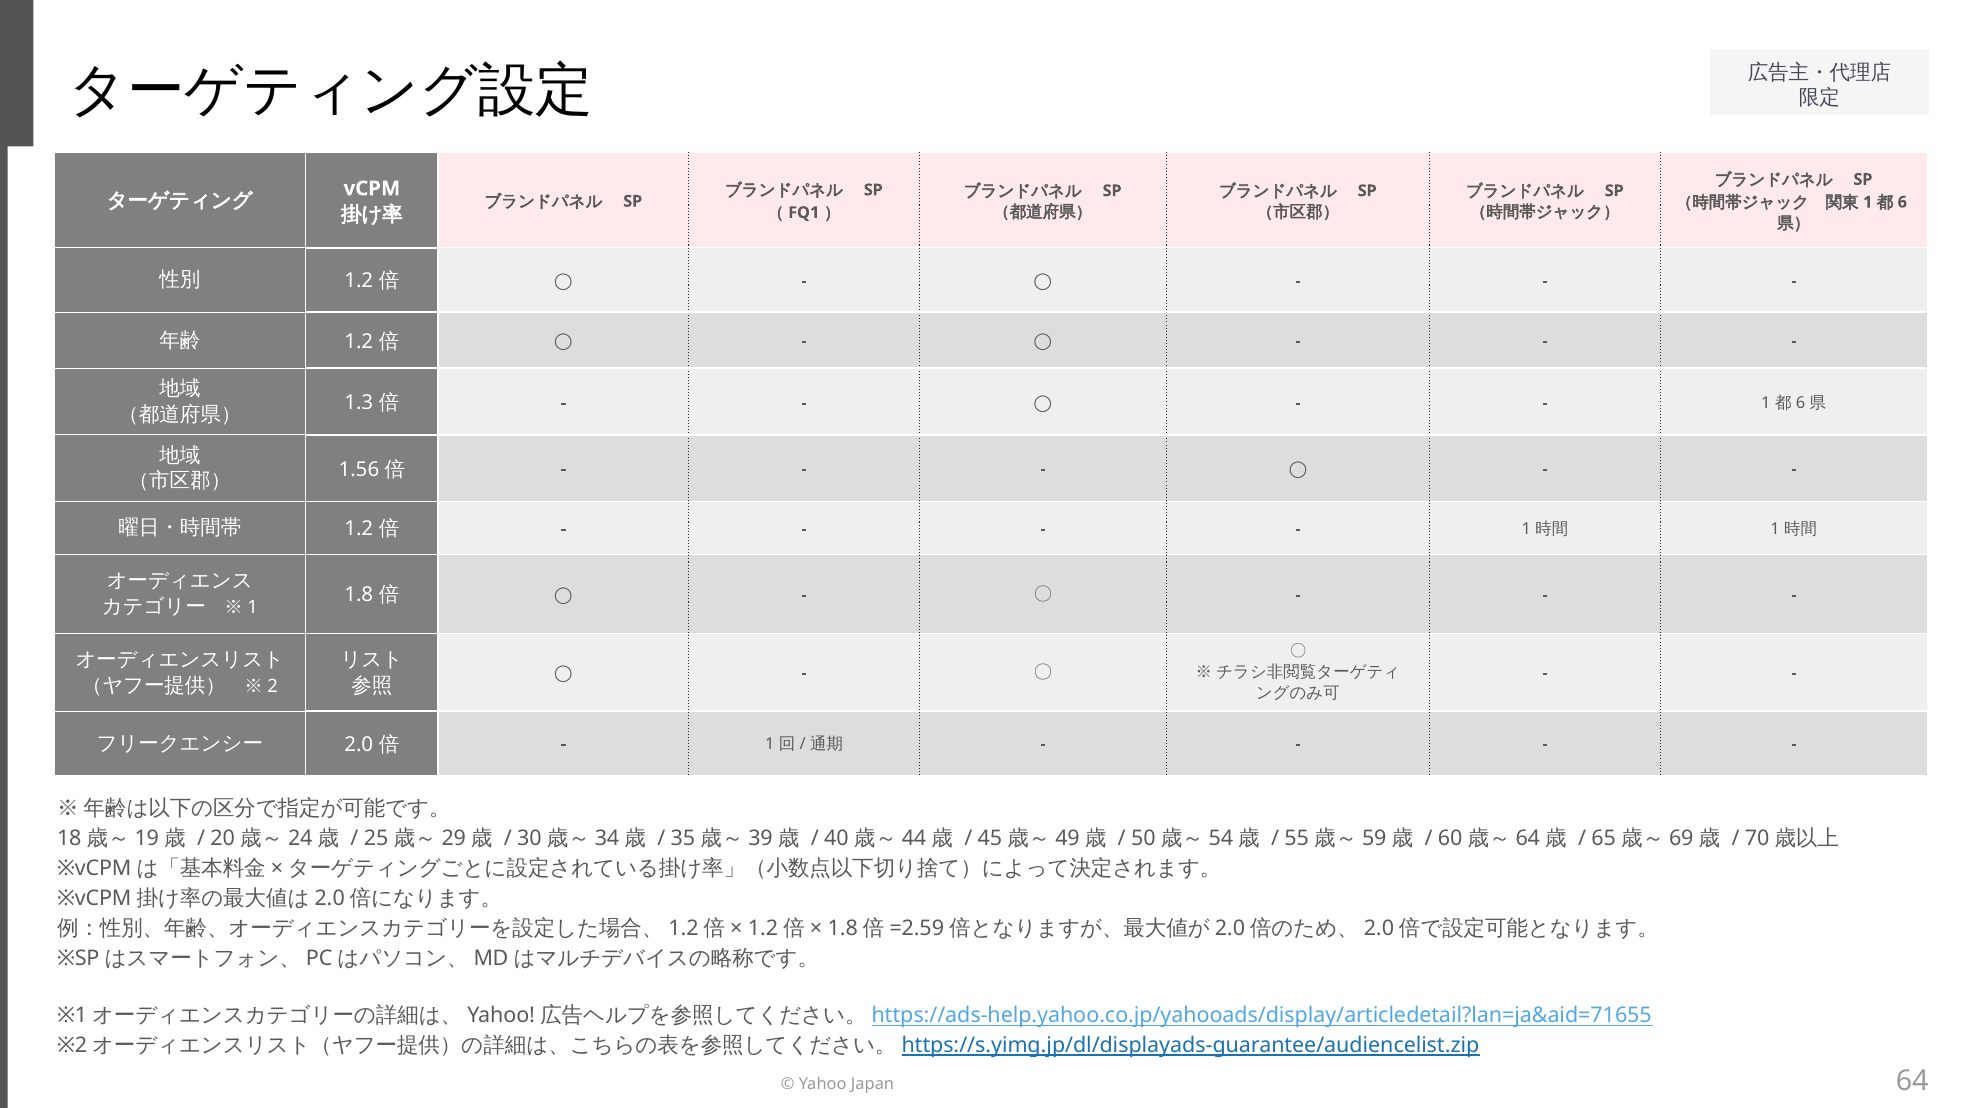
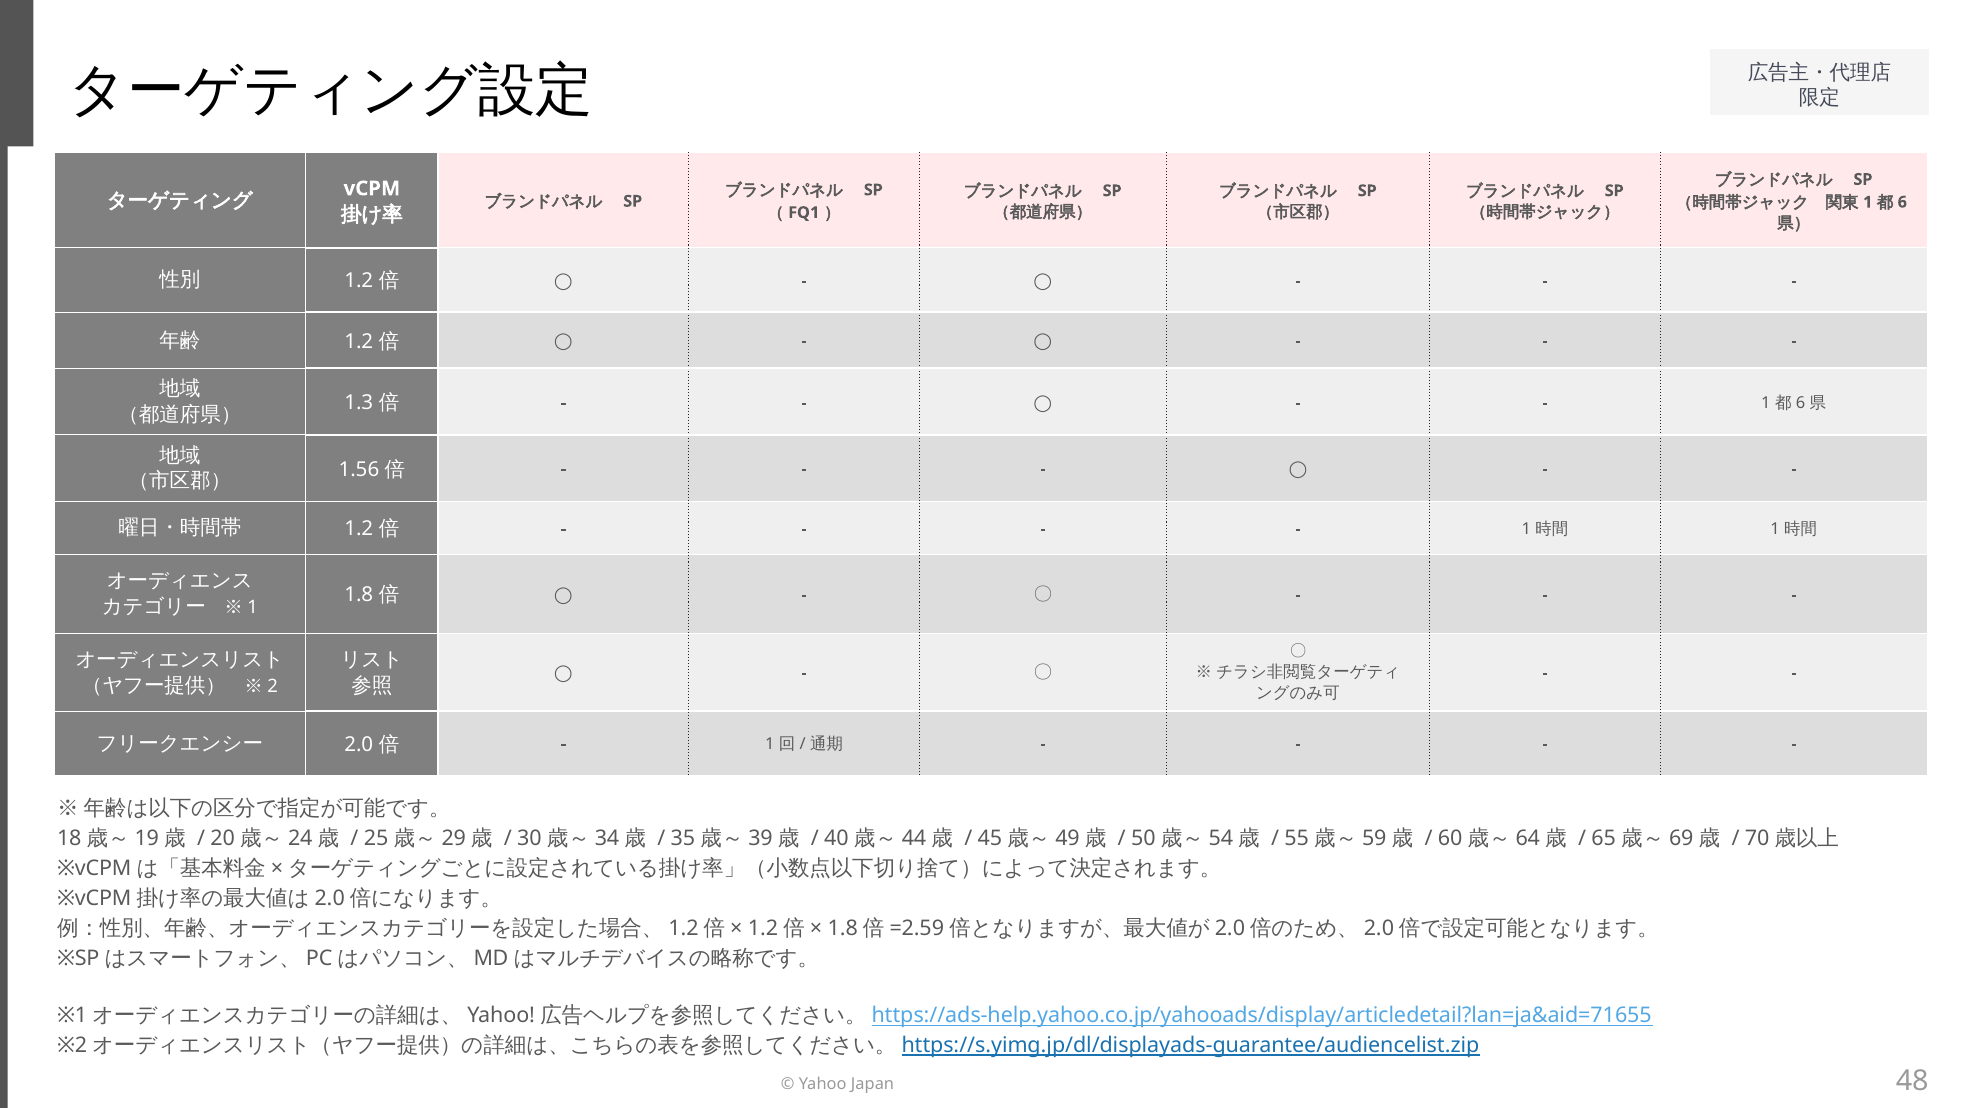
64: 64 -> 48
